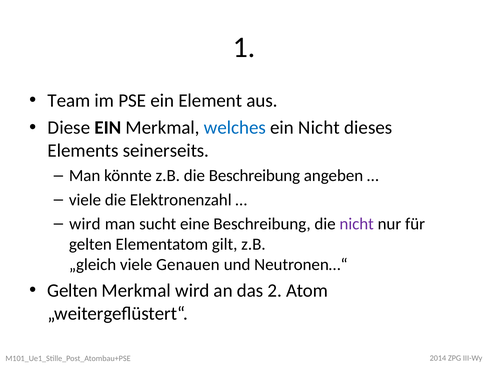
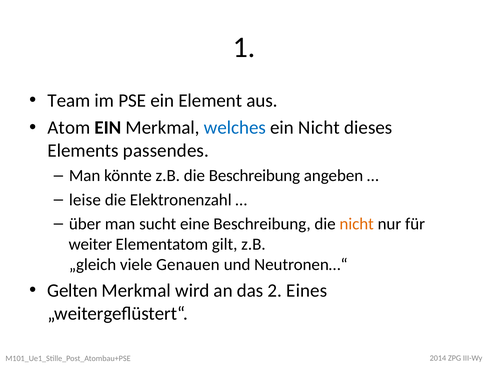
Diese: Diese -> Atom
seinerseits: seinerseits -> passendes
viele at (85, 200): viele -> leise
wird at (85, 224): wird -> über
nicht at (357, 224) colour: purple -> orange
gelten at (90, 244): gelten -> weiter
Atom: Atom -> Eines
